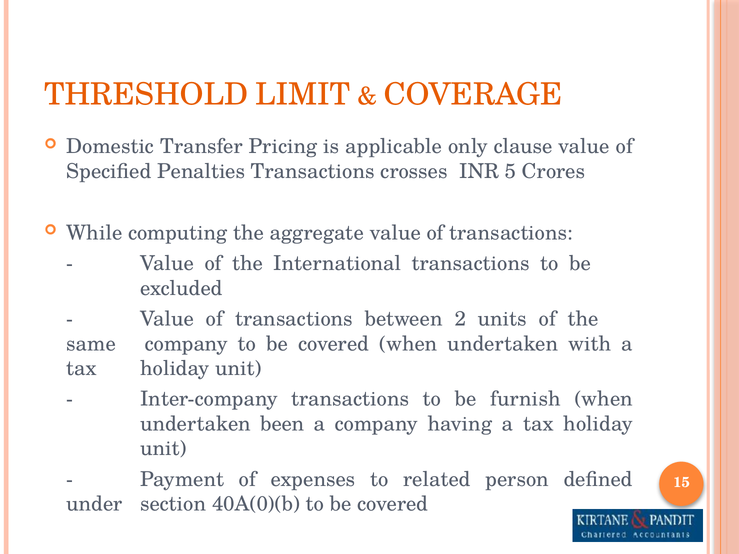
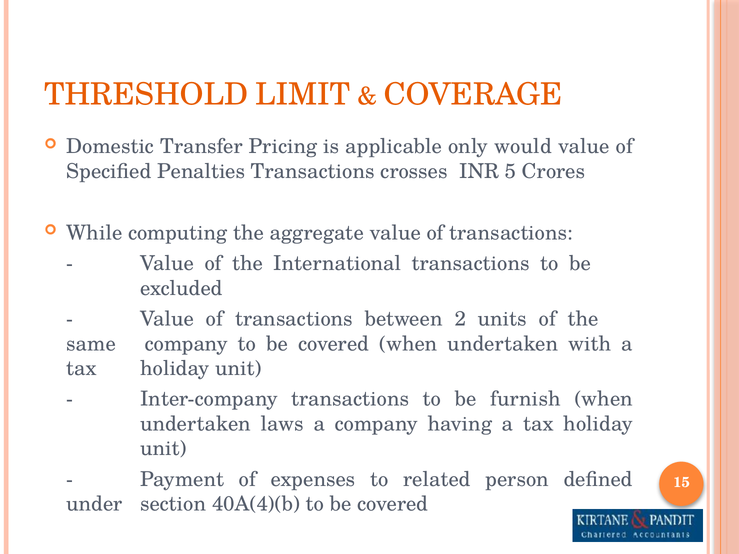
clause: clause -> would
been: been -> laws
40A(0)(b: 40A(0)(b -> 40A(4)(b
